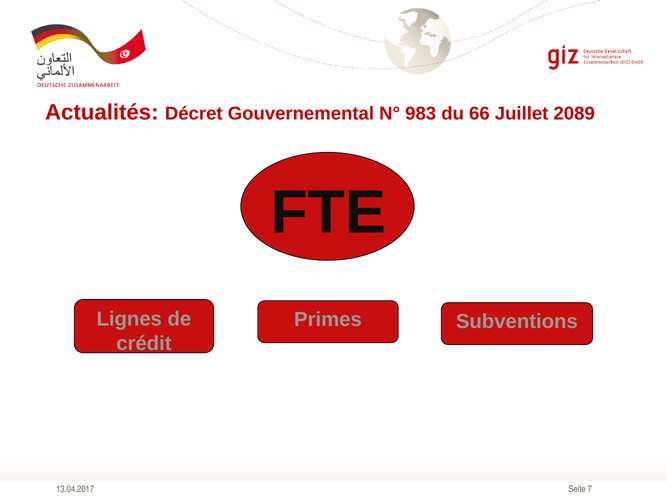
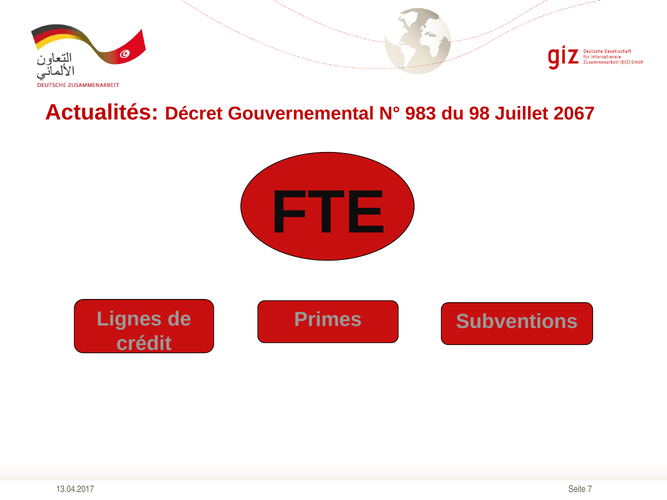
66: 66 -> 98
2089: 2089 -> 2067
